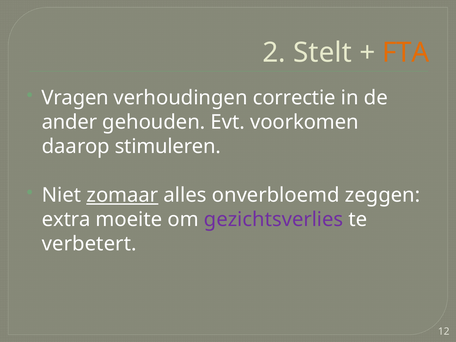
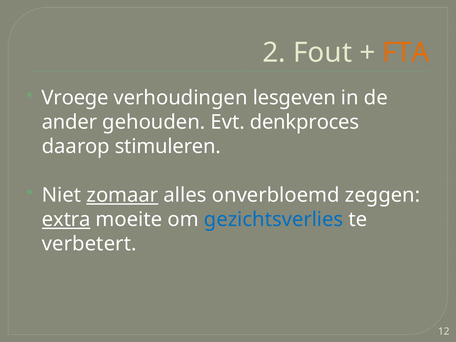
Stelt: Stelt -> Fout
Vragen: Vragen -> Vroege
correctie: correctie -> lesgeven
voorkomen: voorkomen -> denkproces
extra underline: none -> present
gezichtsverlies colour: purple -> blue
